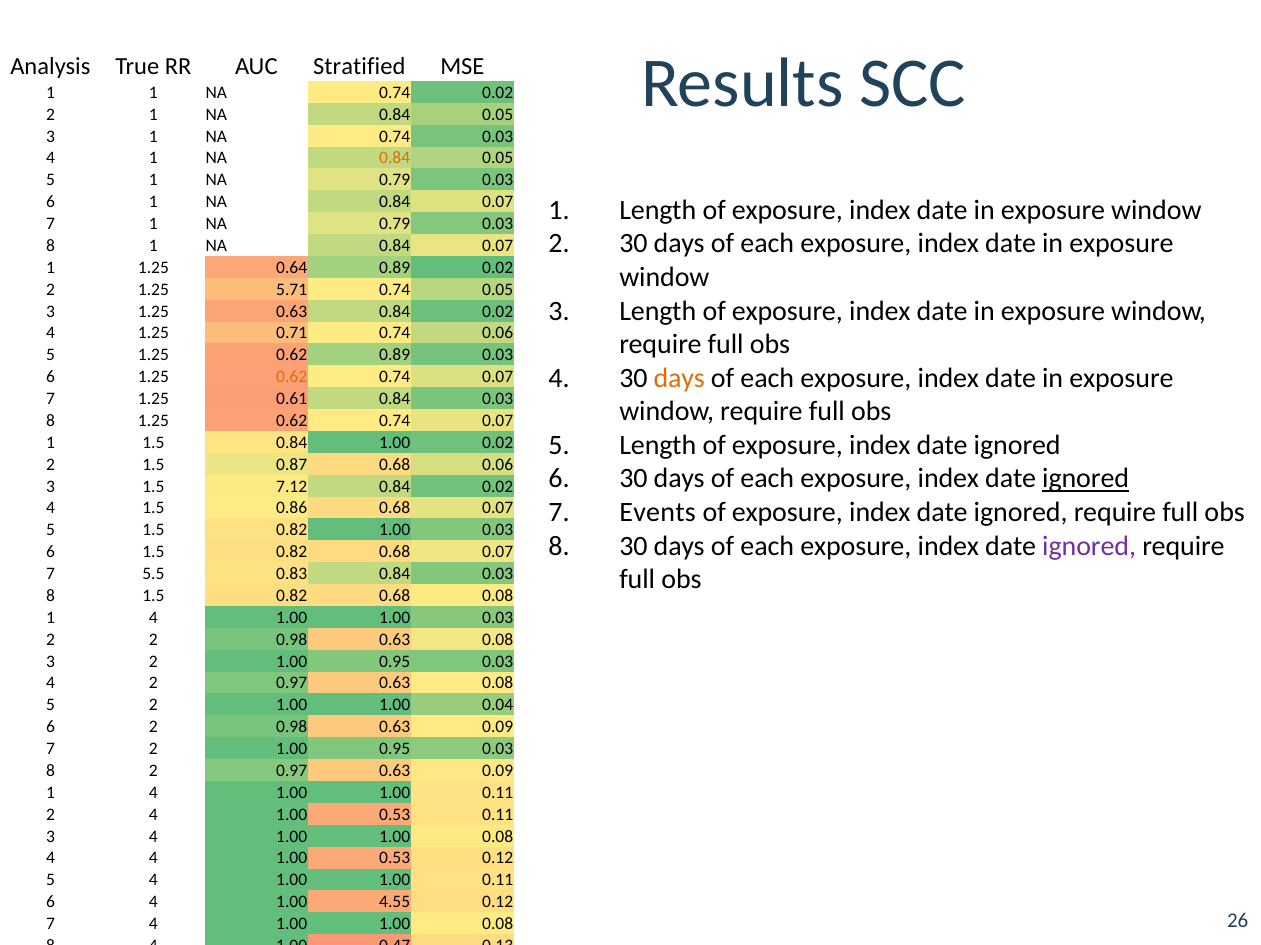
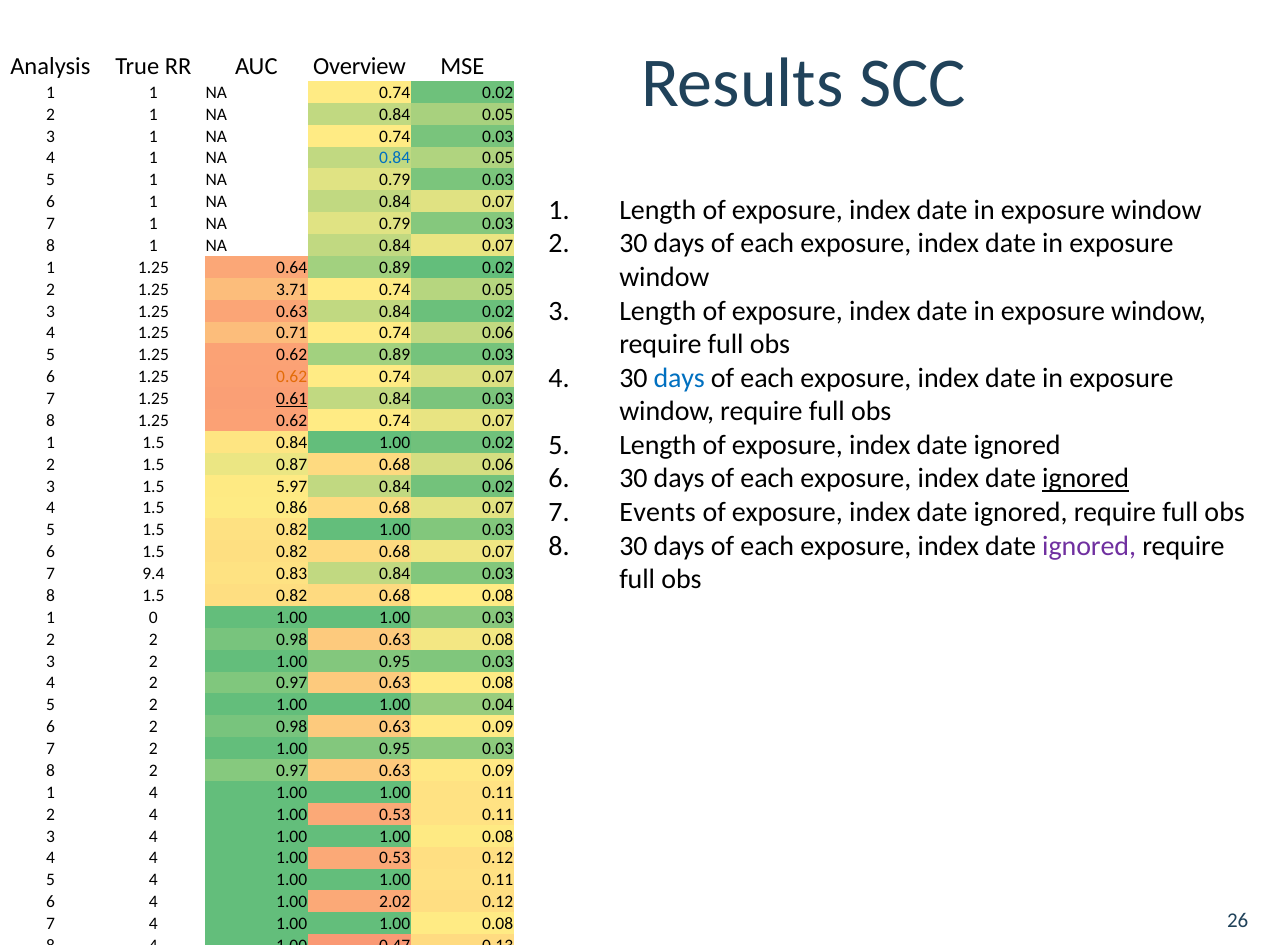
Stratified: Stratified -> Overview
0.84 at (395, 158) colour: orange -> blue
5.71: 5.71 -> 3.71
days at (679, 378) colour: orange -> blue
0.61 underline: none -> present
7.12: 7.12 -> 5.97
5.5: 5.5 -> 9.4
4 at (153, 618): 4 -> 0
4.55: 4.55 -> 2.02
